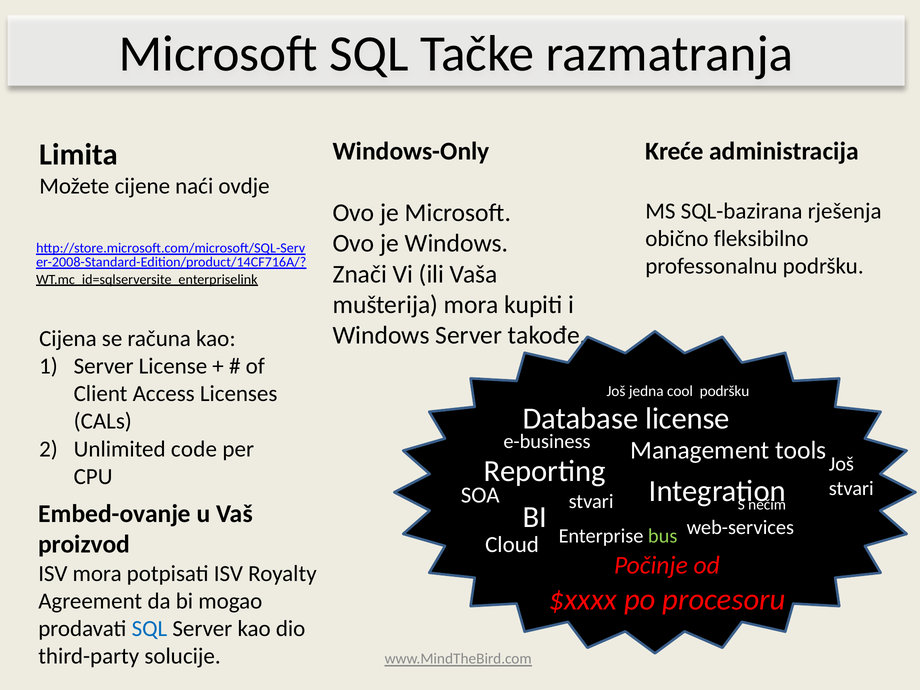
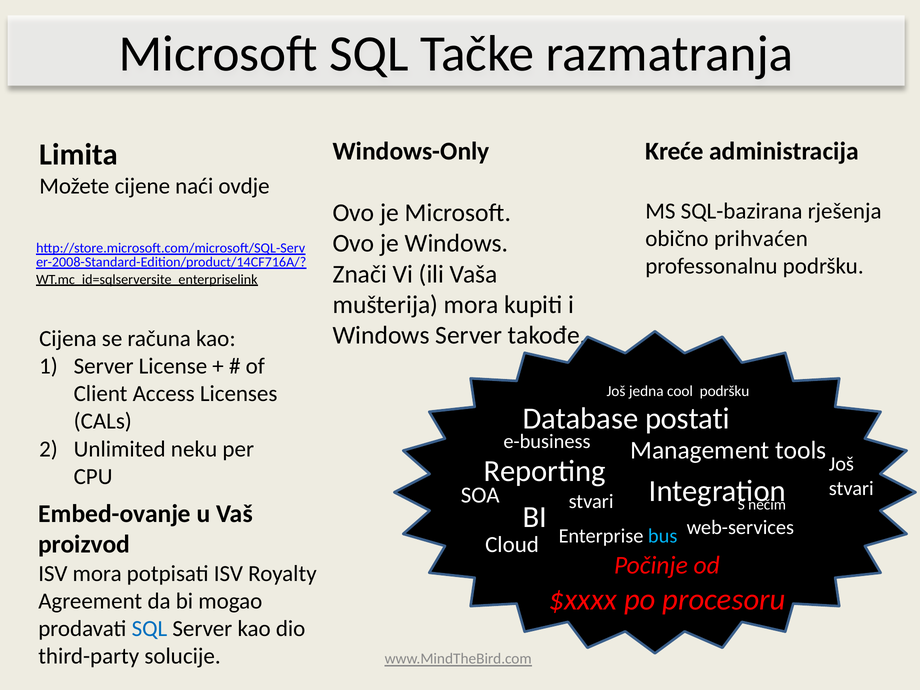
fleksibilno: fleksibilno -> prihvaćen
Database license: license -> postati
code: code -> neku
bus colour: light green -> light blue
